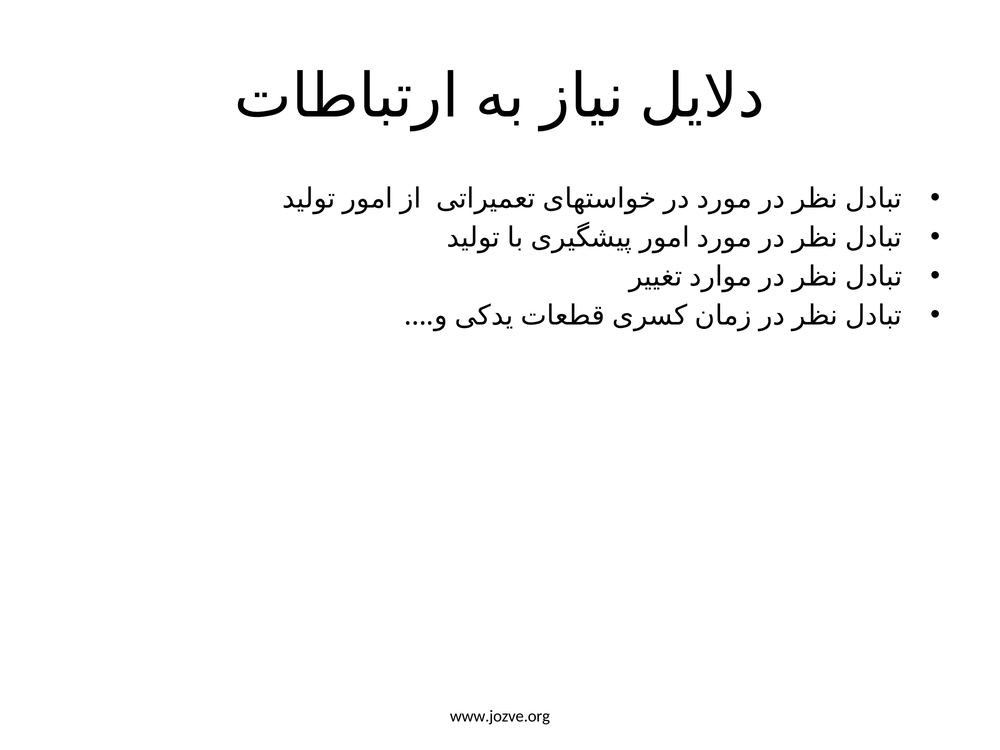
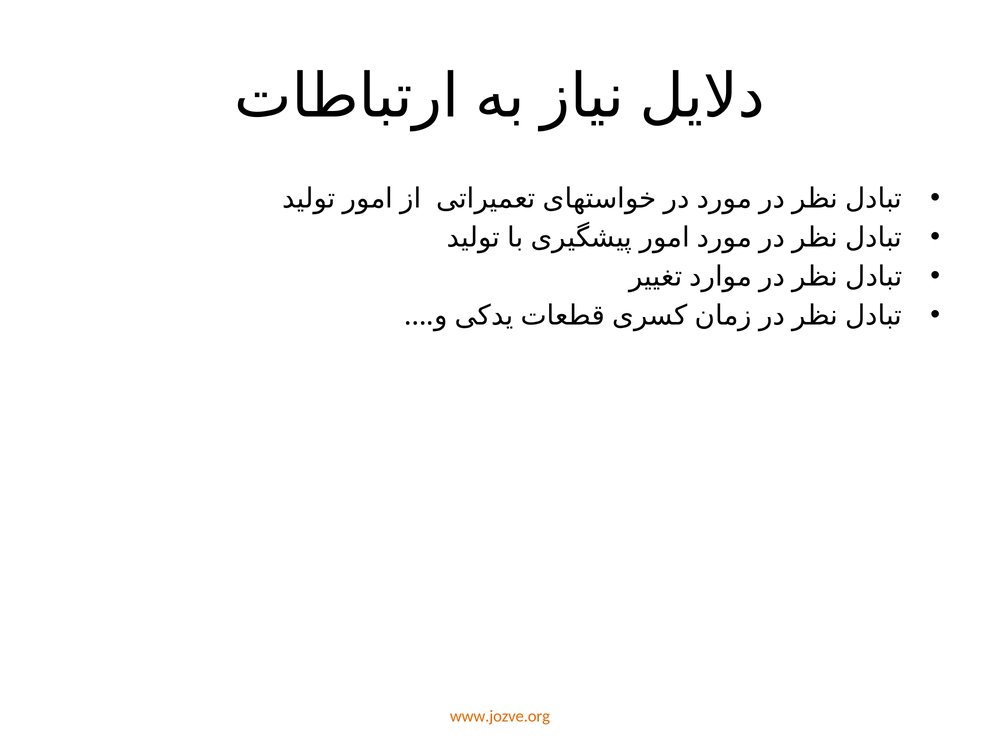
www.jozve.org colour: black -> orange
